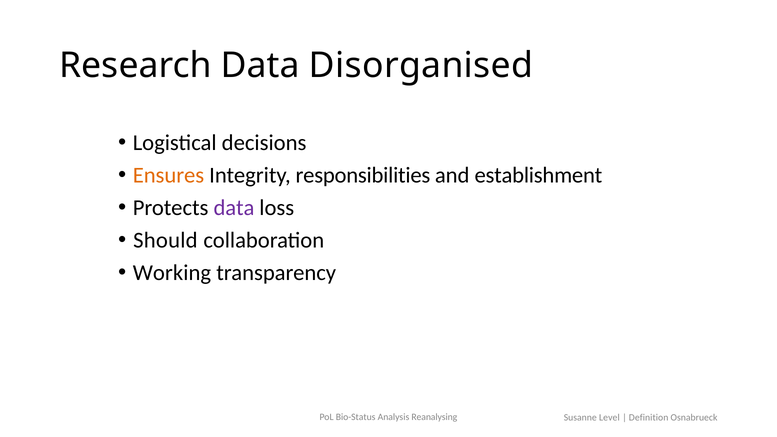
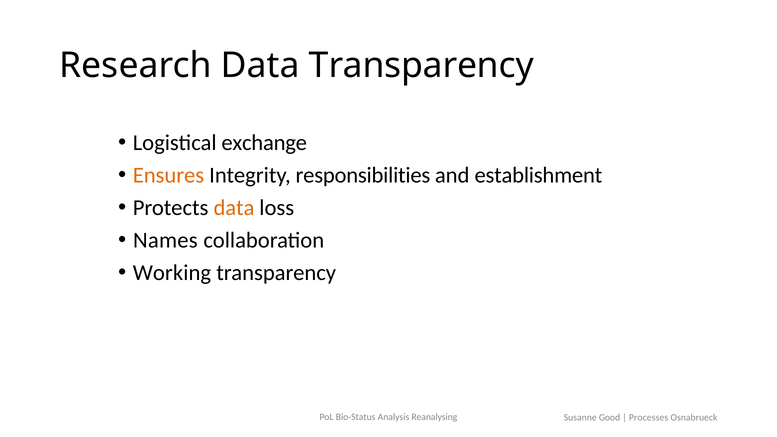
Data Disorganised: Disorganised -> Transparency
decisions: decisions -> exchange
data at (234, 208) colour: purple -> orange
Should: Should -> Names
Level: Level -> Good
Definition: Definition -> Processes
